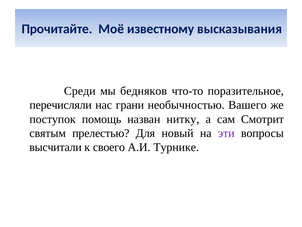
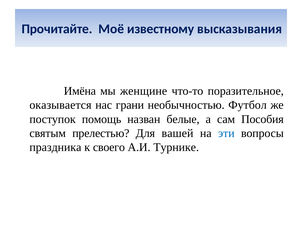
Среди: Среди -> Имёна
бедняков: бедняков -> женщине
перечисляли: перечисляли -> оказывается
Вашего: Вашего -> Футбол
нитку: нитку -> белые
Смотрит: Смотрит -> Пособия
новый: новый -> вашей
эти colour: purple -> blue
высчитали: высчитали -> праздника
